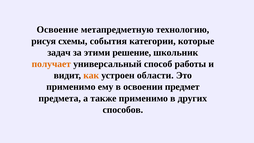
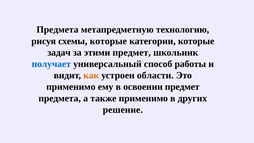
Освоение at (57, 30): Освоение -> Предмета
схемы события: события -> которые
этими решение: решение -> предмет
получает colour: orange -> blue
способов: способов -> решение
